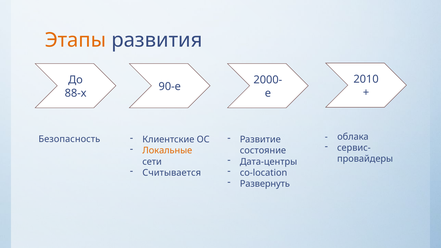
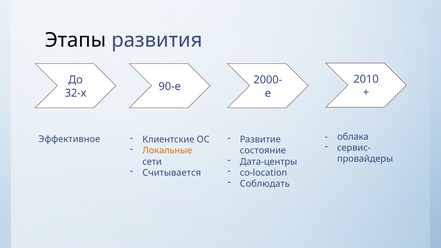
Этапы colour: orange -> black
88-х: 88-х -> 32-х
Безопасность: Безопасность -> Эффективное
Развернуть: Развернуть -> Соблюдать
